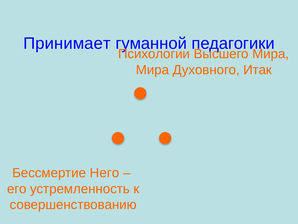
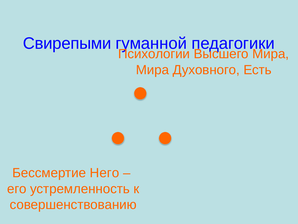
Принимает: Принимает -> Свирепыми
Итак: Итак -> Есть
